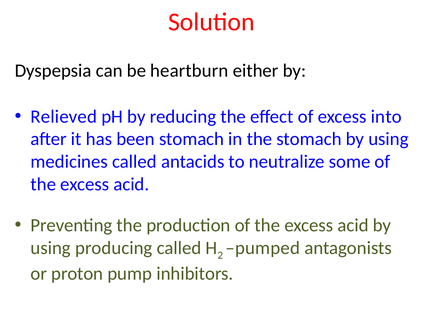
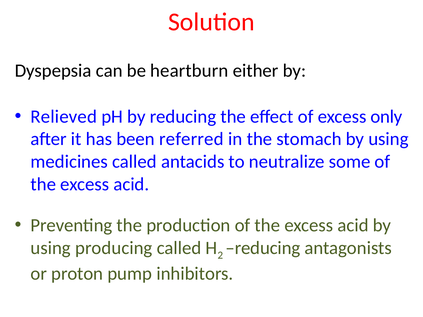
into: into -> only
been stomach: stomach -> referred
pumped at (263, 248): pumped -> reducing
